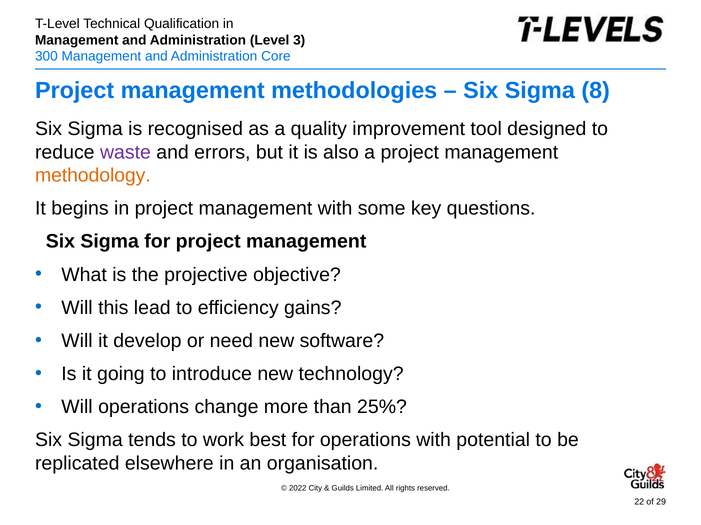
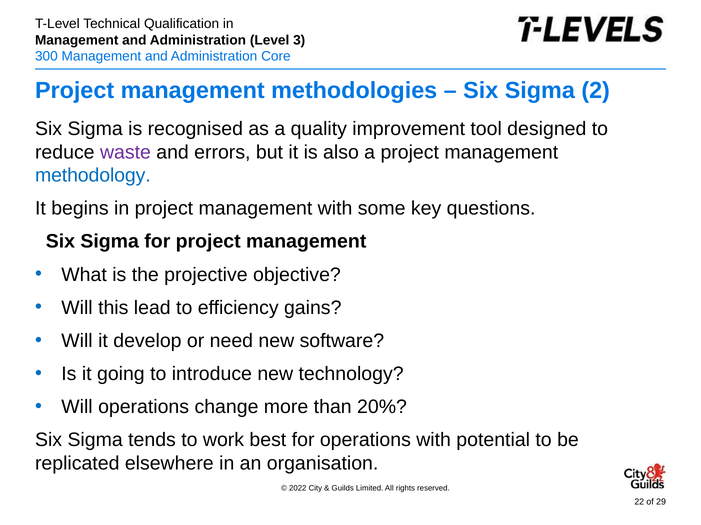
8: 8 -> 2
methodology colour: orange -> blue
25%: 25% -> 20%
